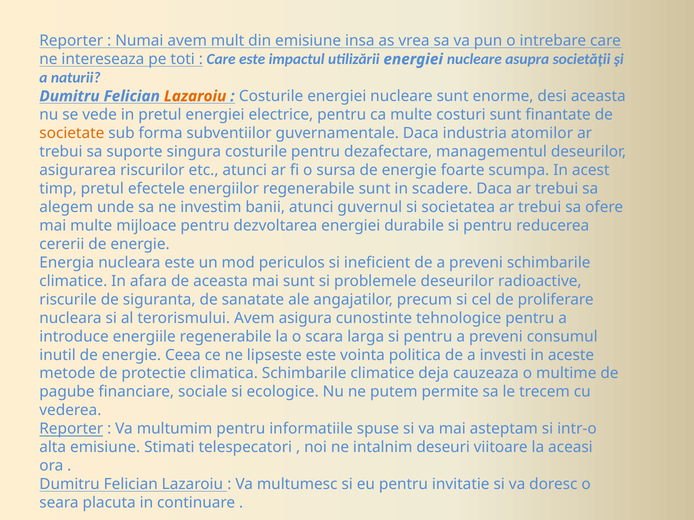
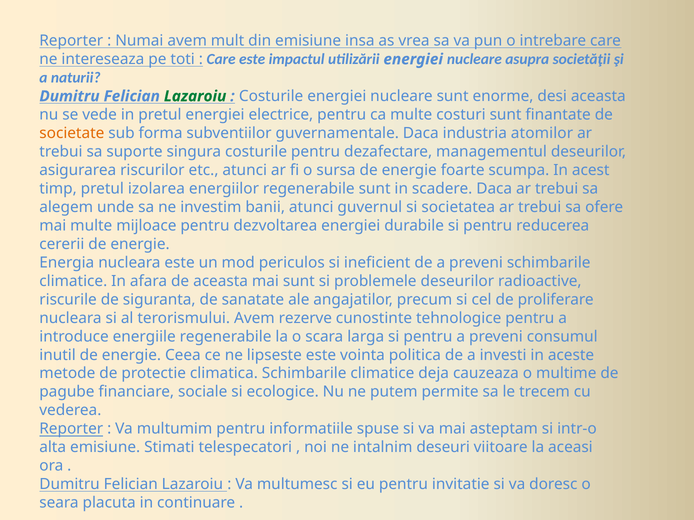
Lazaroiu at (195, 96) colour: orange -> green
efectele: efectele -> izolarea
asigura: asigura -> rezerve
